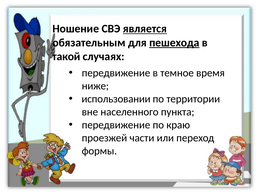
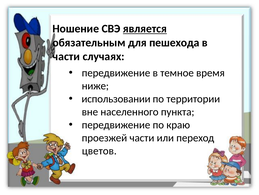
пешехода underline: present -> none
такой at (66, 56): такой -> части
формы: формы -> цветов
